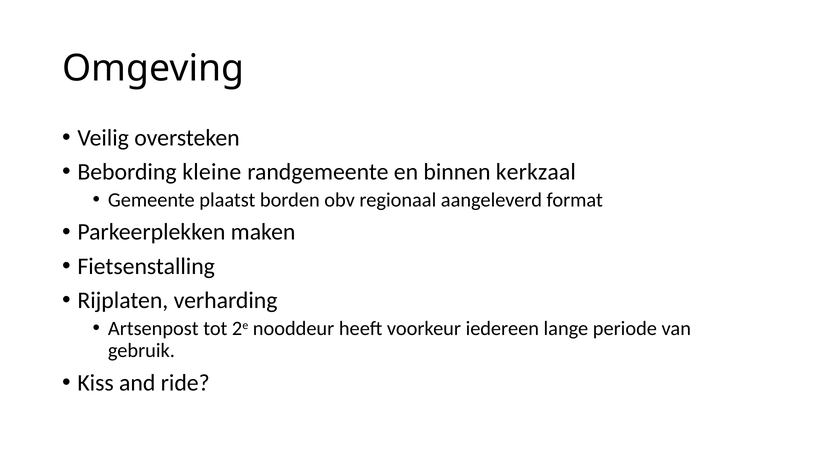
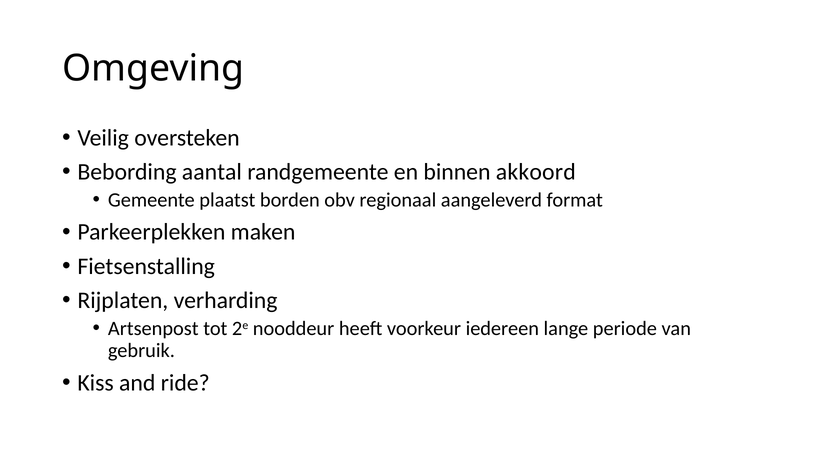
kleine: kleine -> aantal
kerkzaal: kerkzaal -> akkoord
